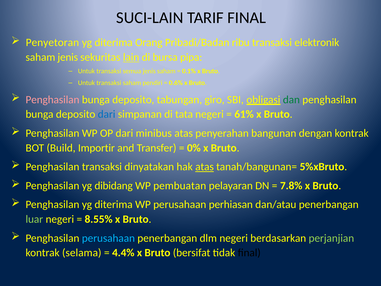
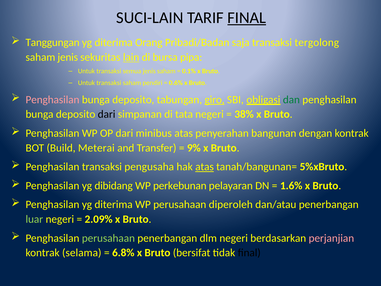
FINAL at (247, 18) underline: none -> present
Penyetoran: Penyetoran -> Tanggungan
ribu: ribu -> saja
elektronik: elektronik -> tergolong
giro underline: none -> present
dari at (107, 114) colour: blue -> black
61%: 61% -> 38%
Importir: Importir -> Meterai
0%: 0% -> 9%
dinyatakan: dinyatakan -> pengusaha
pembuatan: pembuatan -> perkebunan
7.8%: 7.8% -> 1.6%
perhiasan: perhiasan -> diperoleh
8.55%: 8.55% -> 2.09%
perusahaan at (108, 238) colour: light blue -> light green
perjanjian colour: light green -> pink
4.4%: 4.4% -> 6.8%
